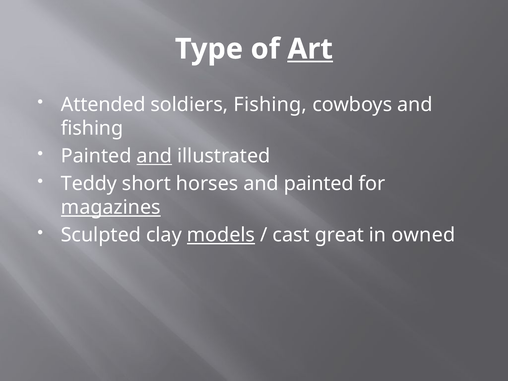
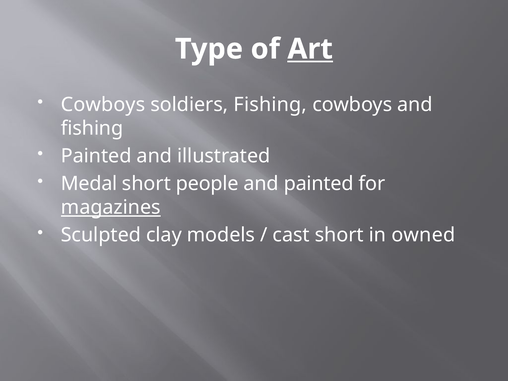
Attended at (103, 105): Attended -> Cowboys
and at (154, 156) underline: present -> none
Teddy: Teddy -> Medal
horses: horses -> people
models underline: present -> none
cast great: great -> short
